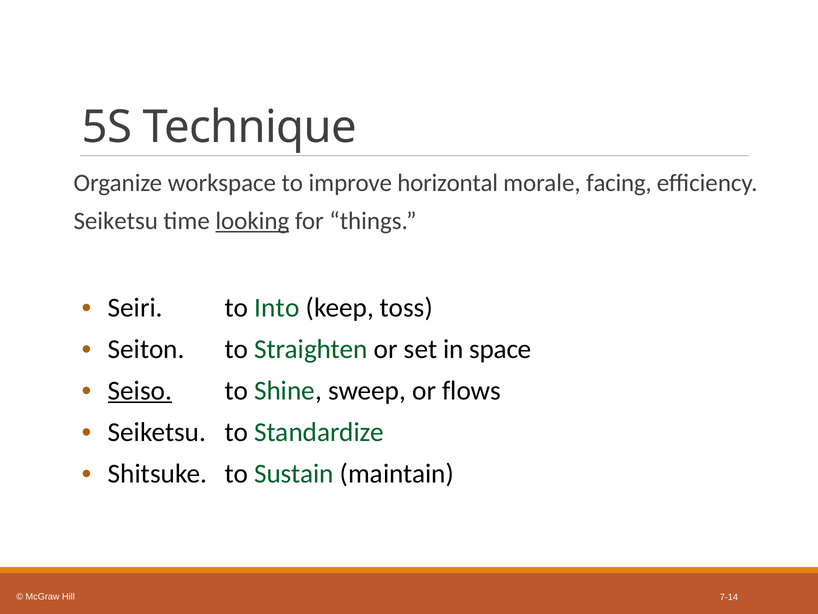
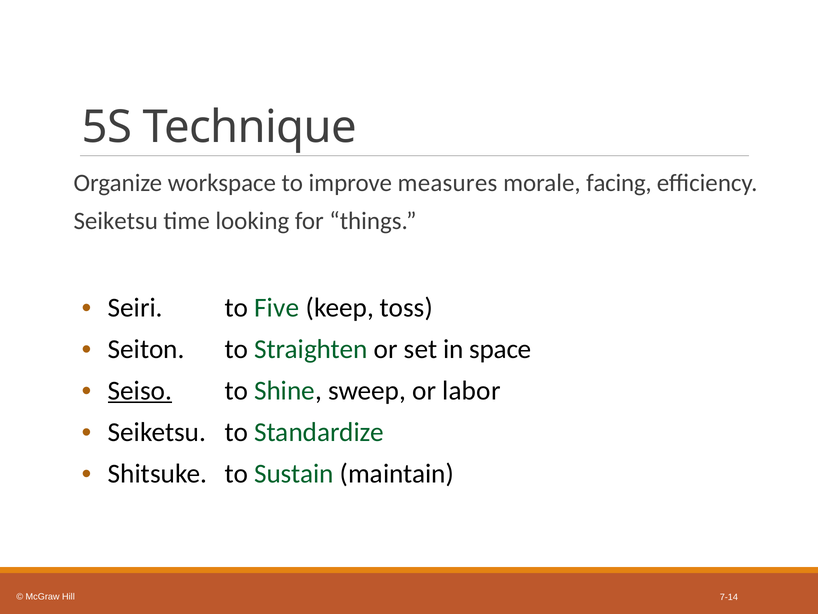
horizontal: horizontal -> measures
looking underline: present -> none
Into: Into -> Five
flows: flows -> labor
